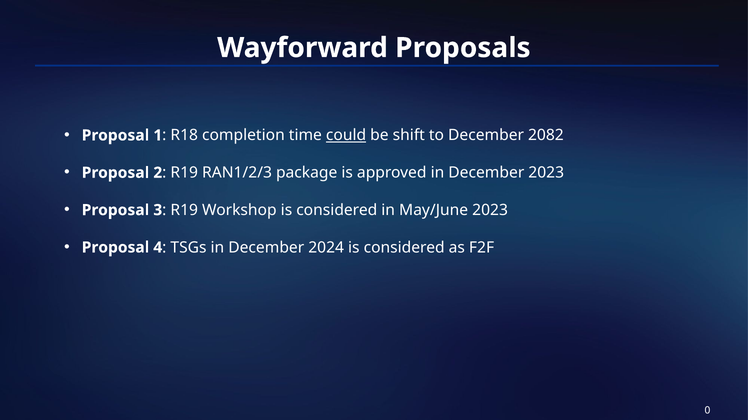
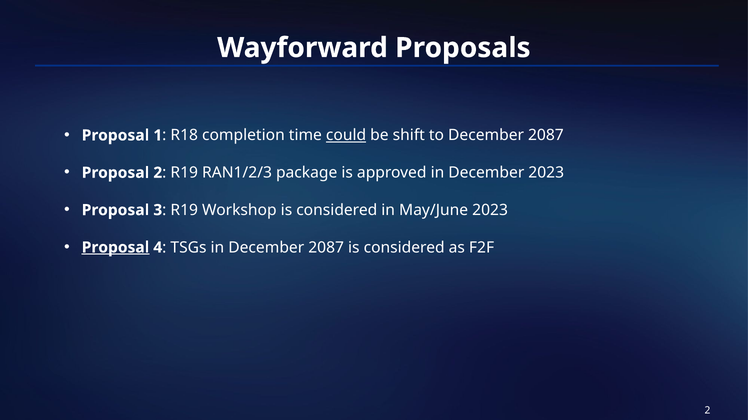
to December 2082: 2082 -> 2087
Proposal at (116, 248) underline: none -> present
in December 2024: 2024 -> 2087
0 at (707, 411): 0 -> 2
